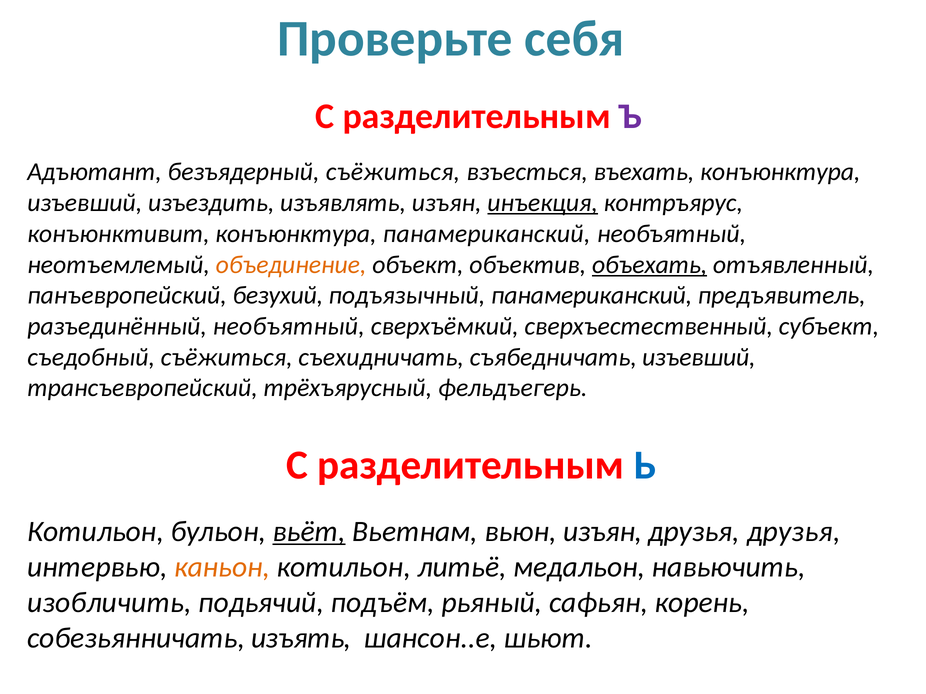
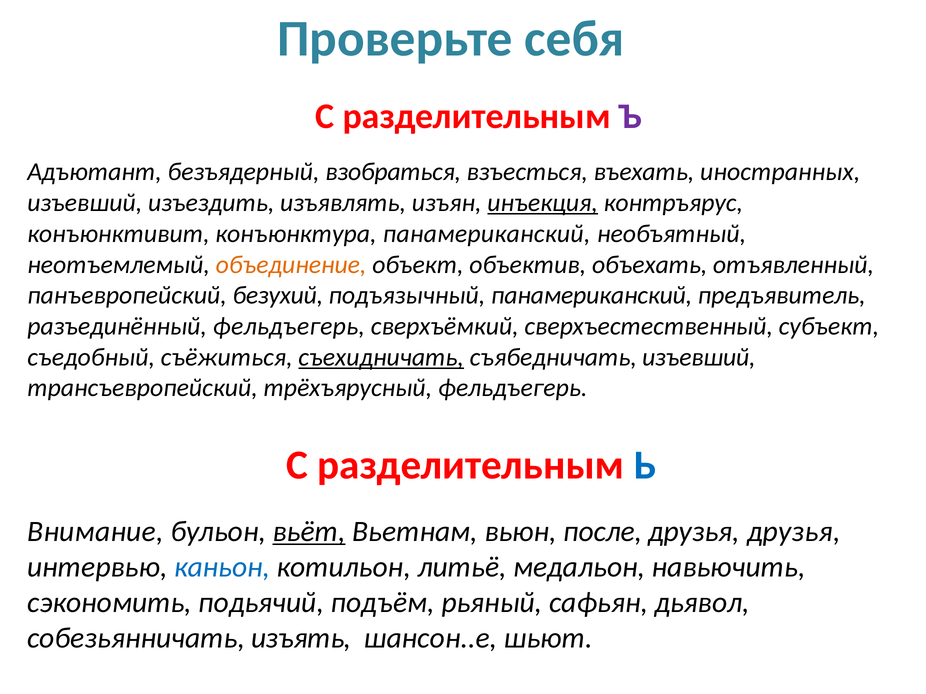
безъядерный съёжиться: съёжиться -> взобраться
въехать конъюнктура: конъюнктура -> иностранных
объехать underline: present -> none
разъединённый необъятный: необъятный -> фельдъегерь
съехидничать underline: none -> present
Котильон at (96, 532): Котильон -> Внимание
вьюн изъян: изъян -> после
каньон colour: orange -> blue
изобличить: изобличить -> сэкономить
корень: корень -> дьявол
